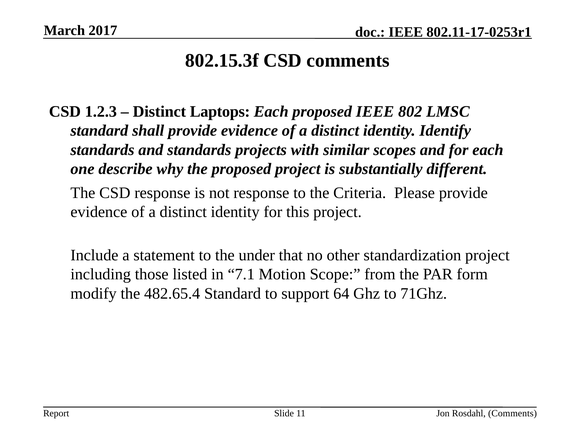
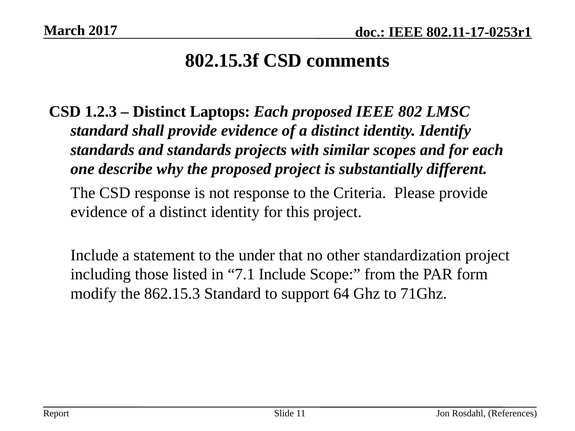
7.1 Motion: Motion -> Include
482.65.4: 482.65.4 -> 862.15.3
Rosdahl Comments: Comments -> References
